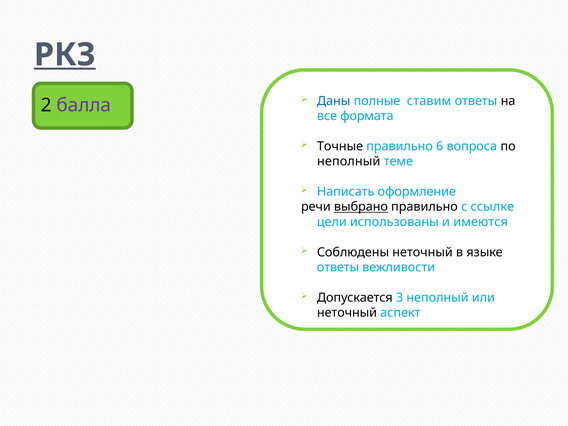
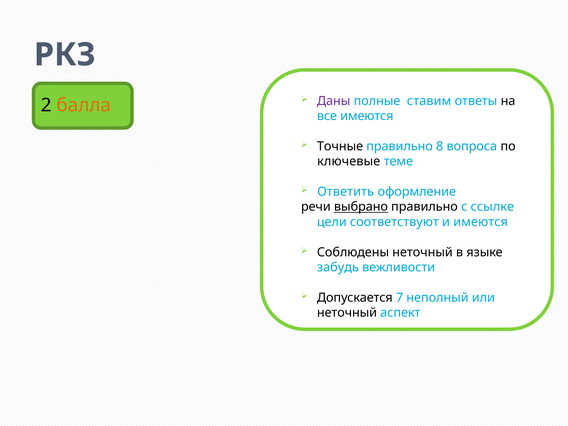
РКЗ underline: present -> none
балла colour: purple -> orange
Даны colour: blue -> purple
все формата: формата -> имеются
6: 6 -> 8
неполный at (349, 161): неполный -> ключевые
Написать: Написать -> Ответить
использованы: использованы -> соответствуют
ответы at (338, 267): ответы -> забудь
3: 3 -> 7
